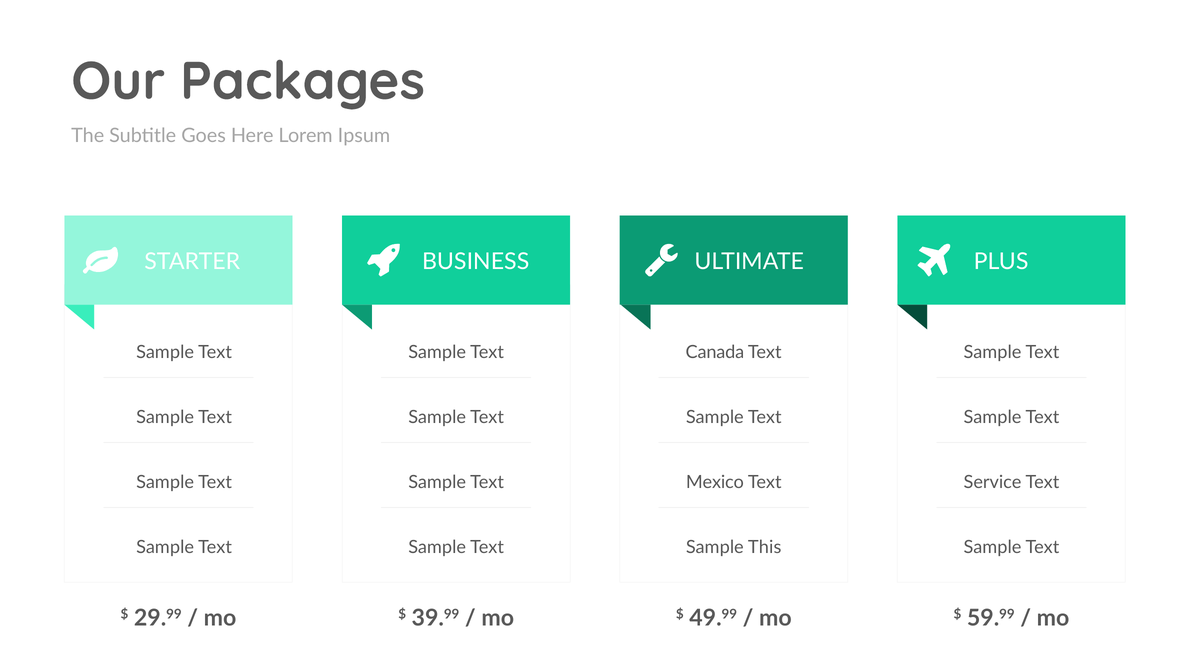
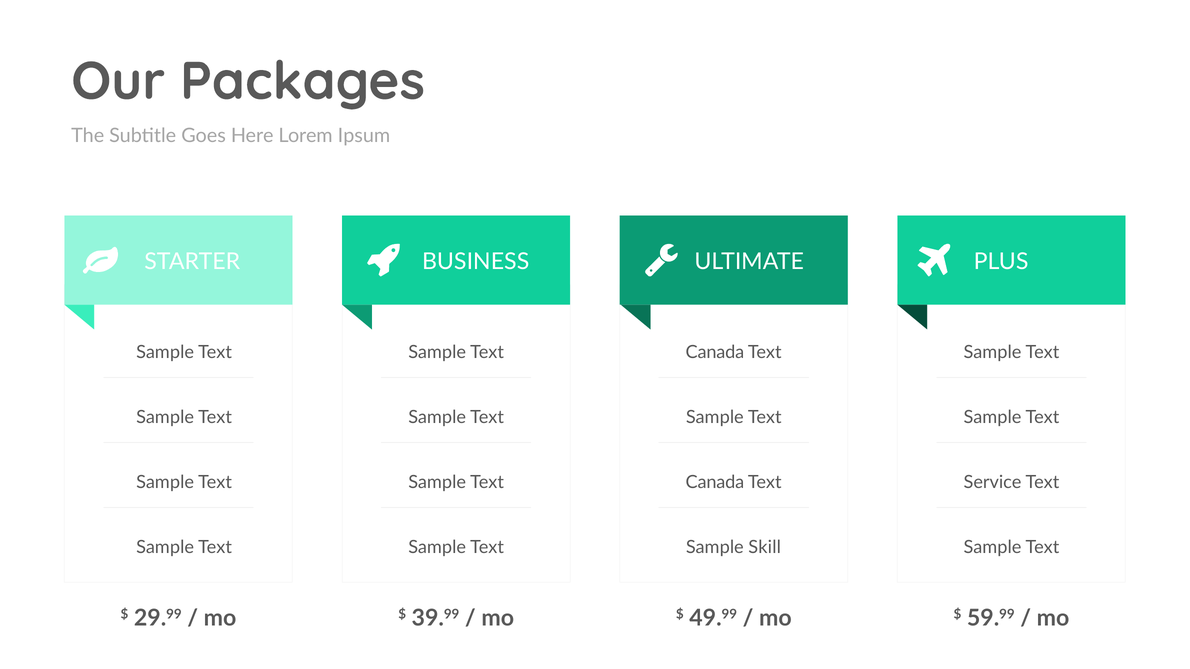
Mexico at (715, 483): Mexico -> Canada
This: This -> Skill
